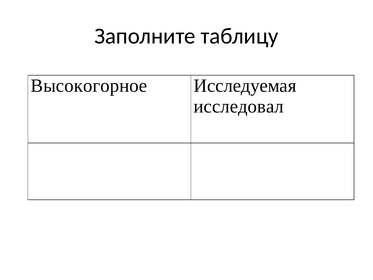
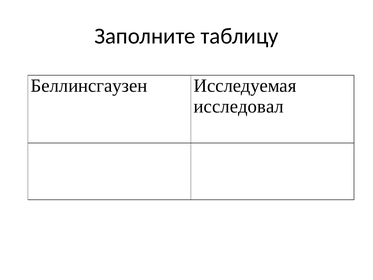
Высокогорное: Высокогорное -> Беллинсгаузен
